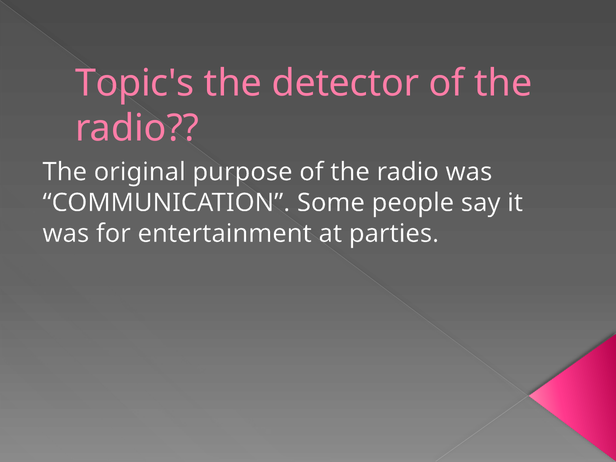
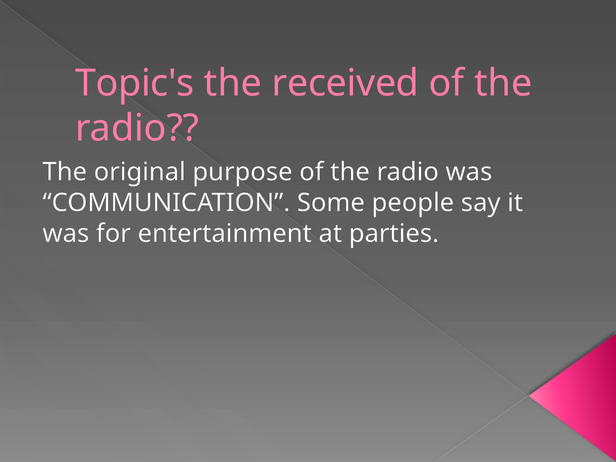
detector: detector -> received
